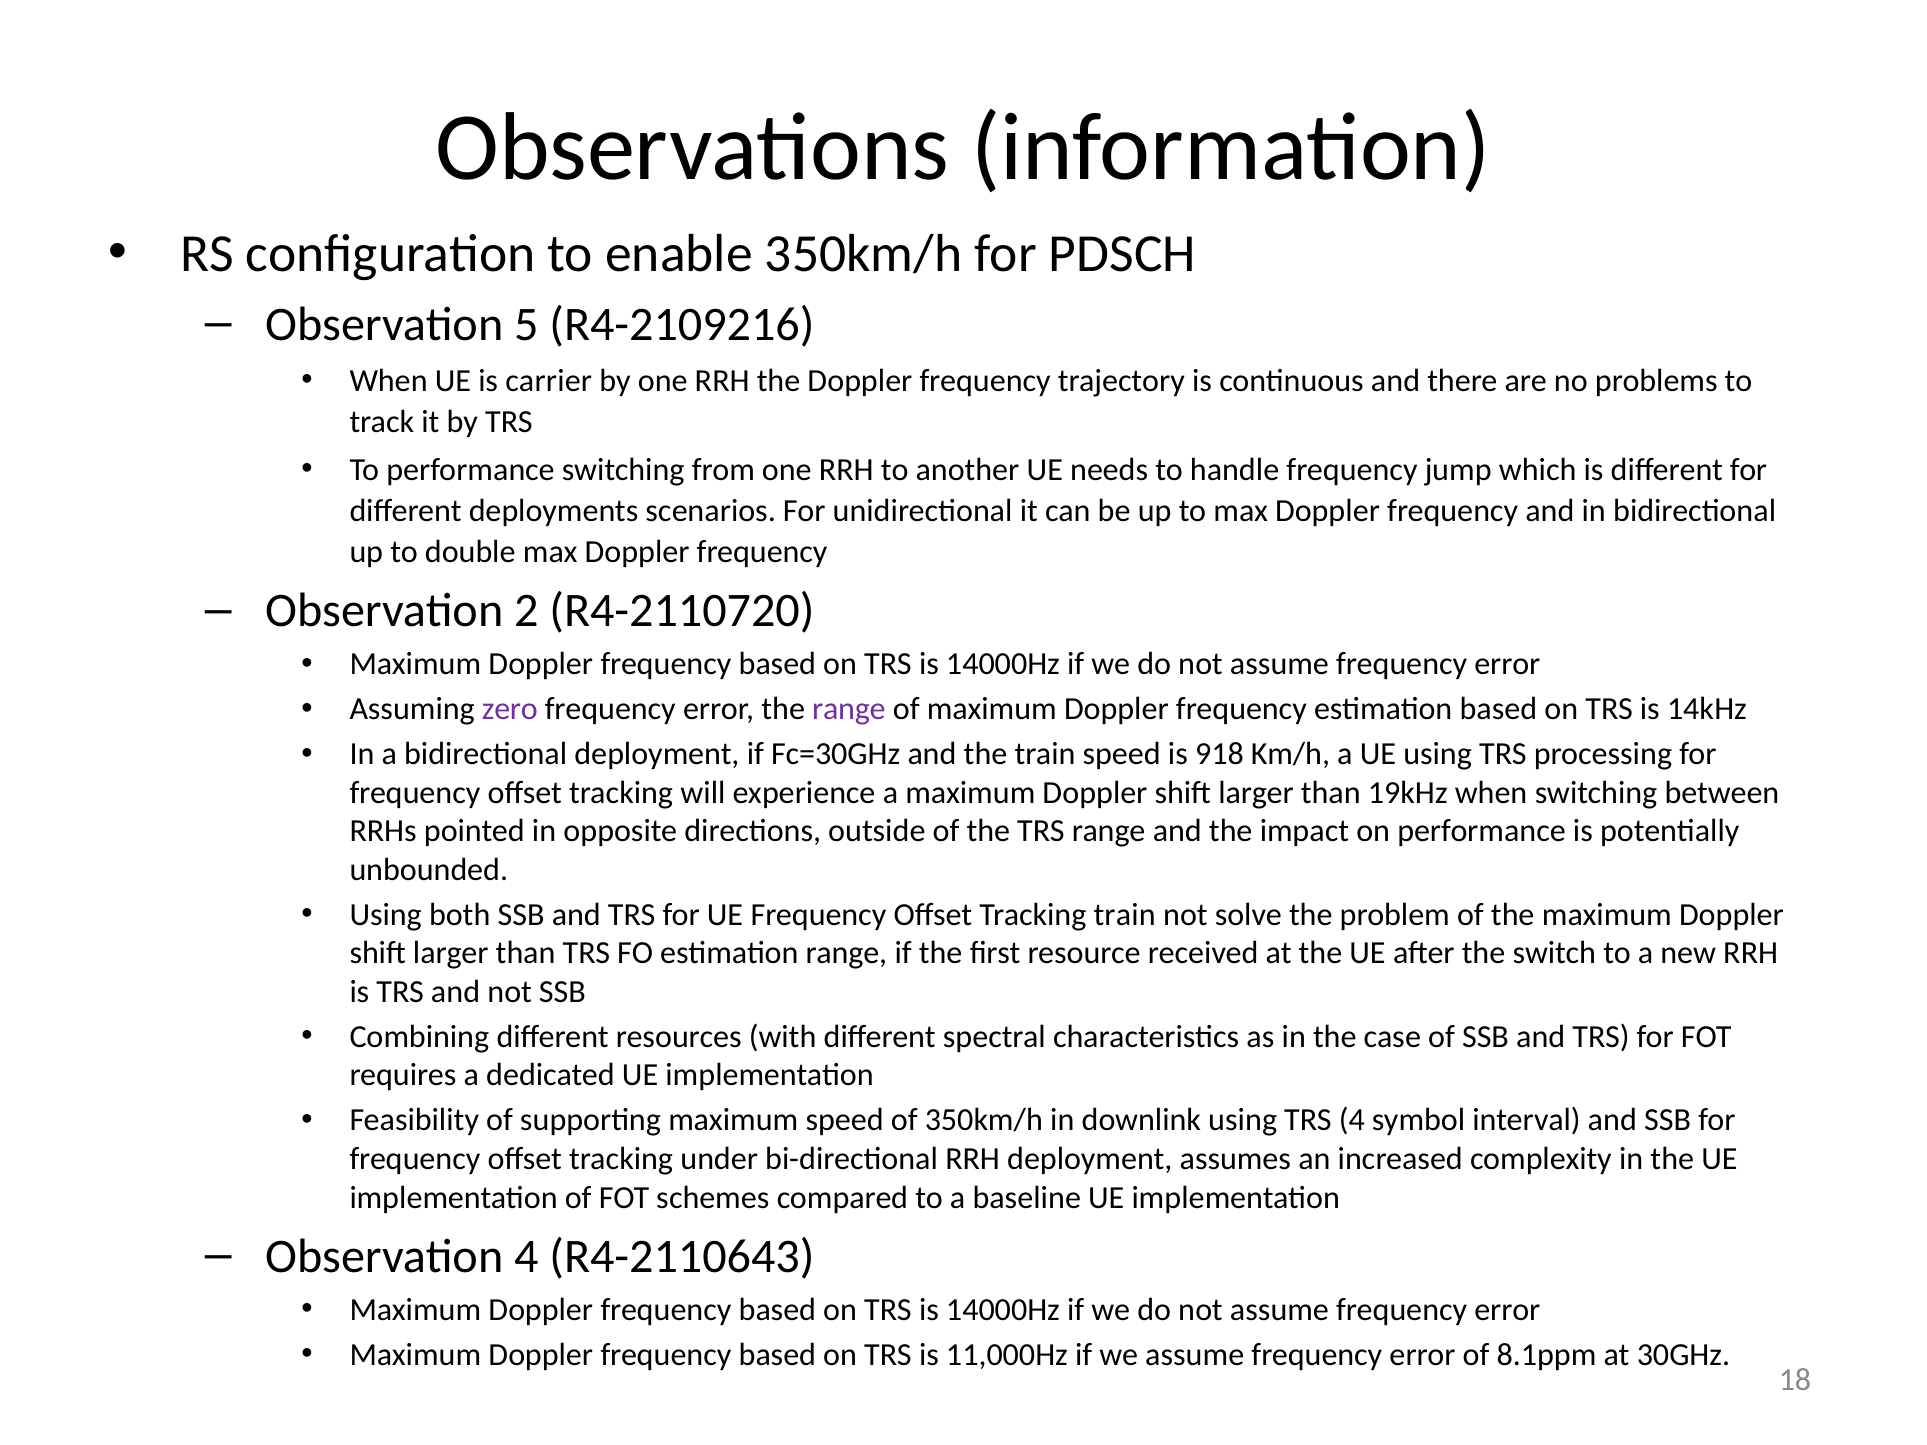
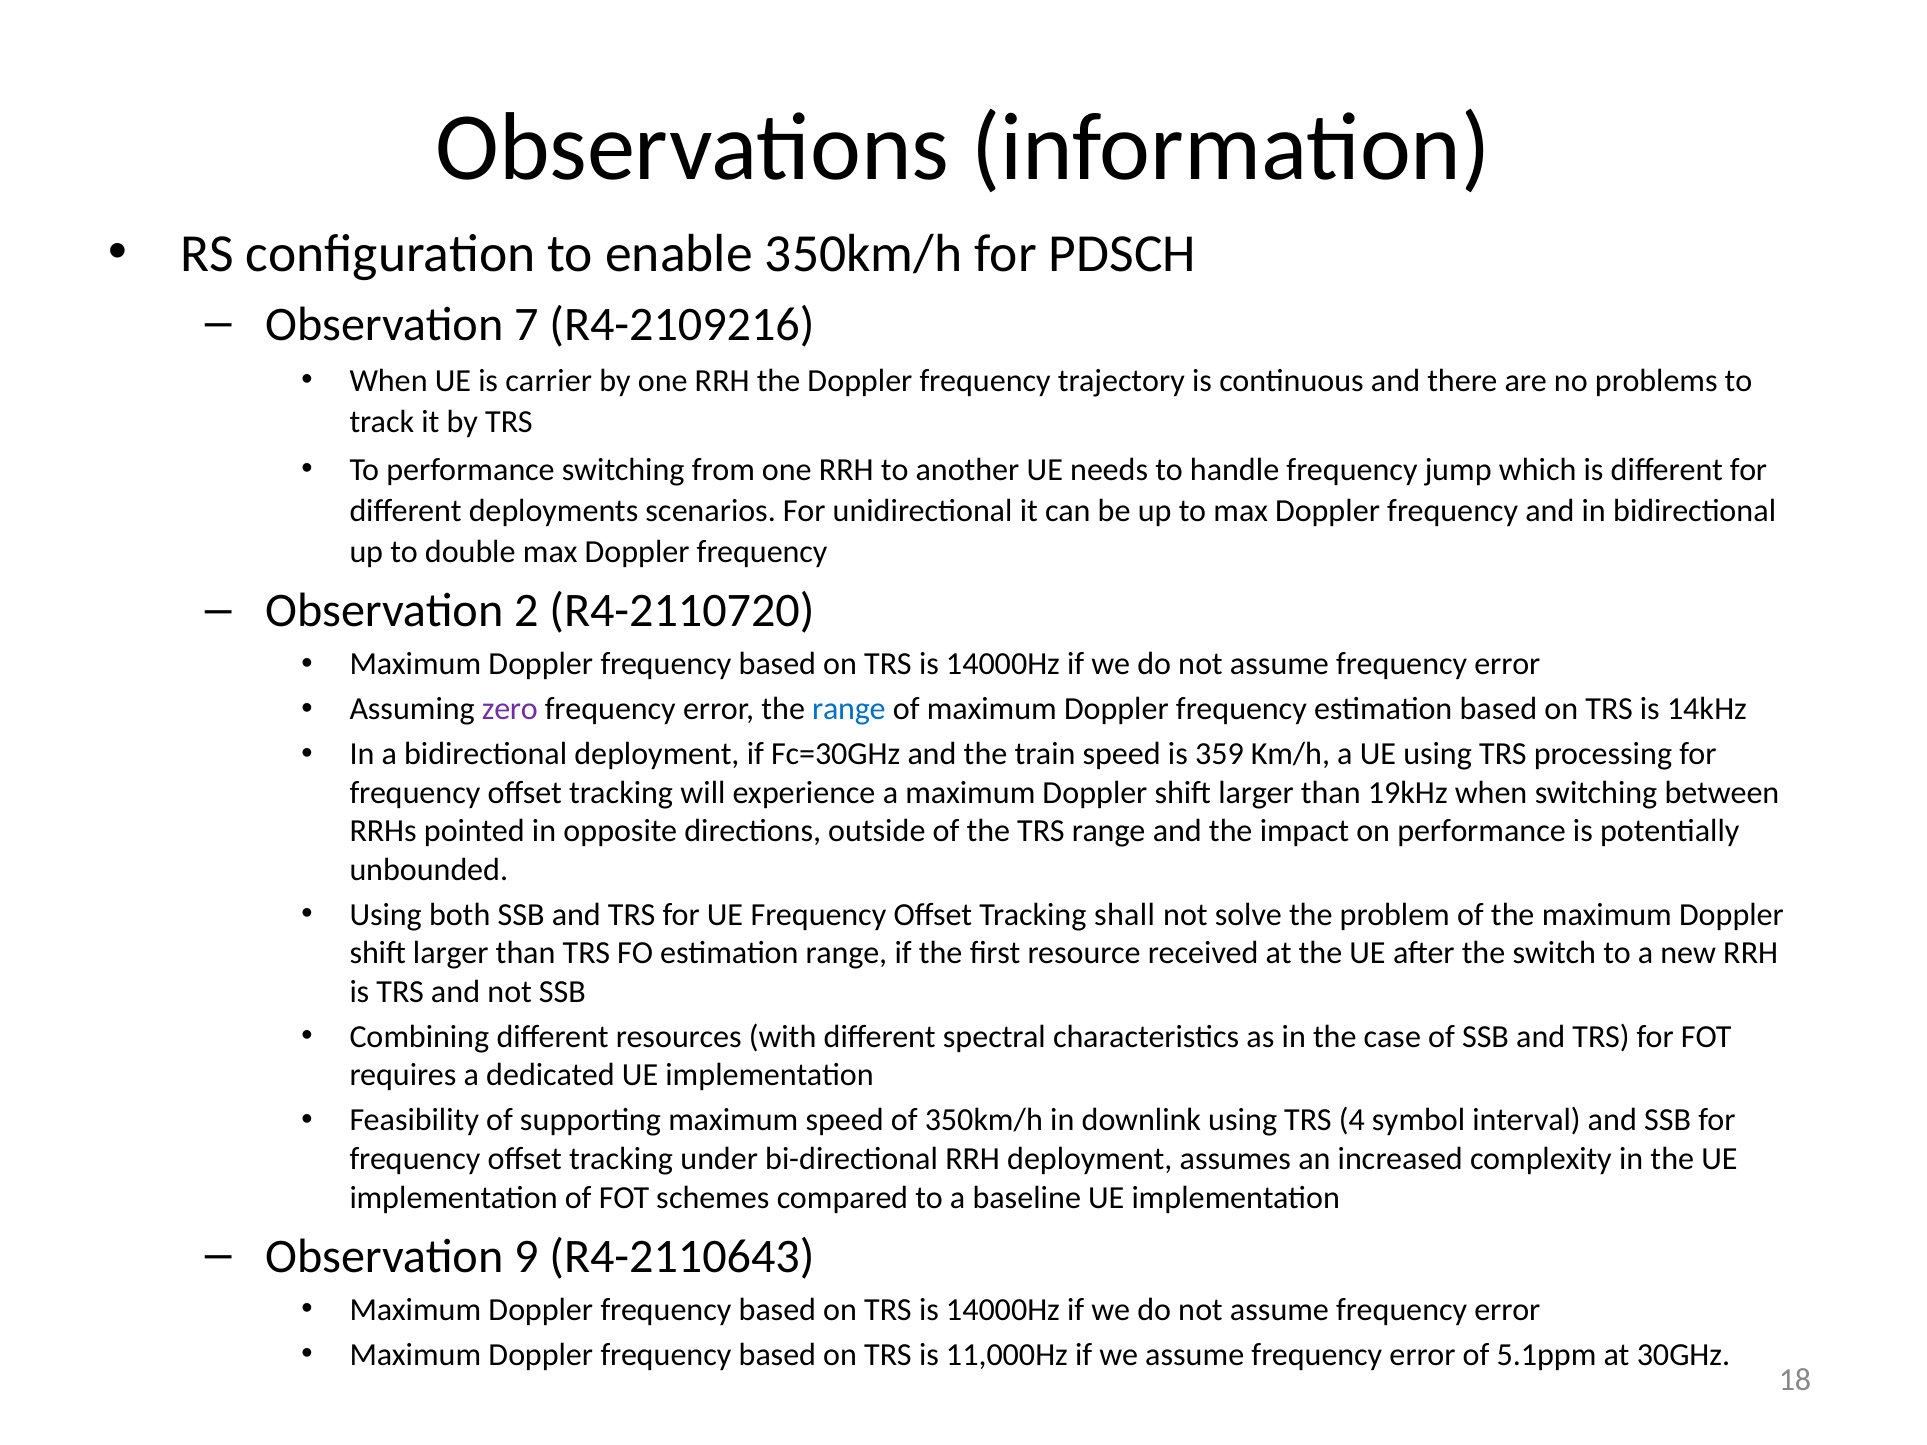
5: 5 -> 7
range at (849, 709) colour: purple -> blue
918: 918 -> 359
Tracking train: train -> shall
Observation 4: 4 -> 9
8.1ppm: 8.1ppm -> 5.1ppm
